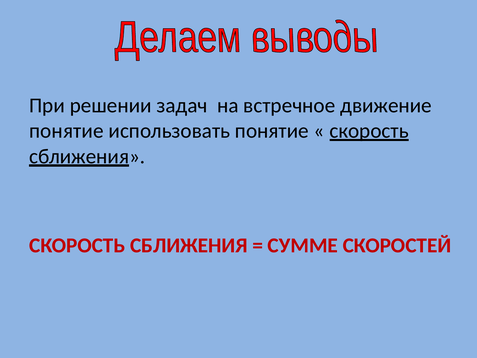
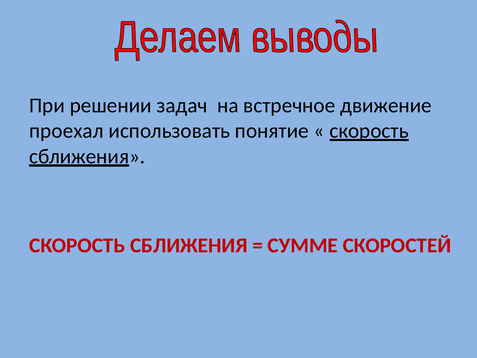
понятие at (66, 131): понятие -> проехал
